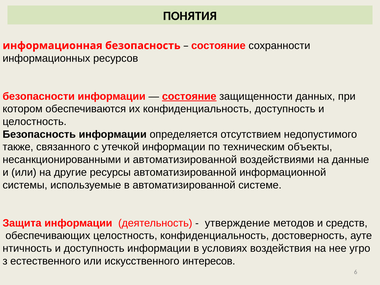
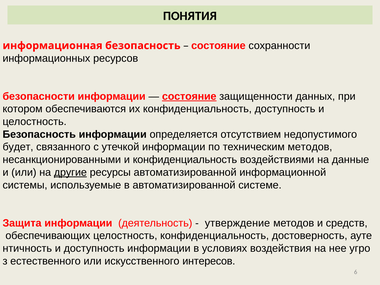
также: также -> будет
техническим объекты: объекты -> методов
и автоматизированной: автоматизированной -> конфиденциальность
другие underline: none -> present
